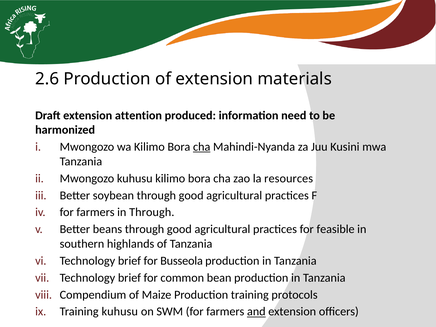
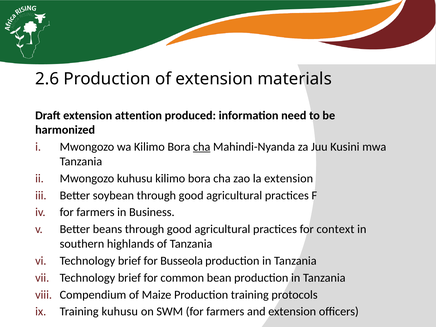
la resources: resources -> extension
in Through: Through -> Business
feasible: feasible -> context
and underline: present -> none
